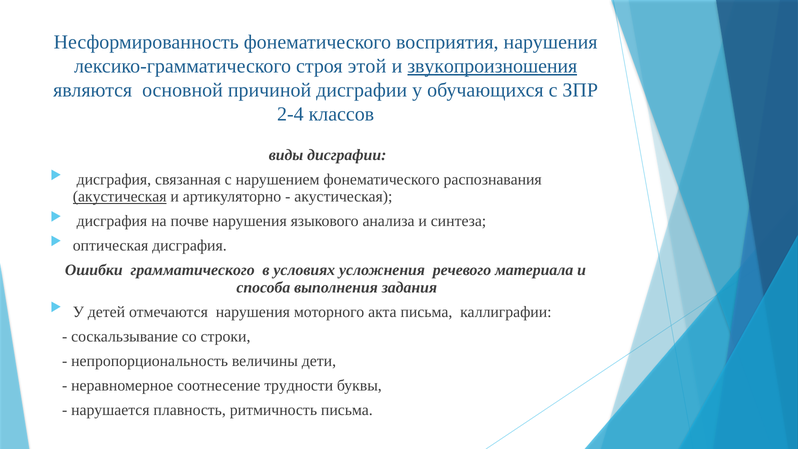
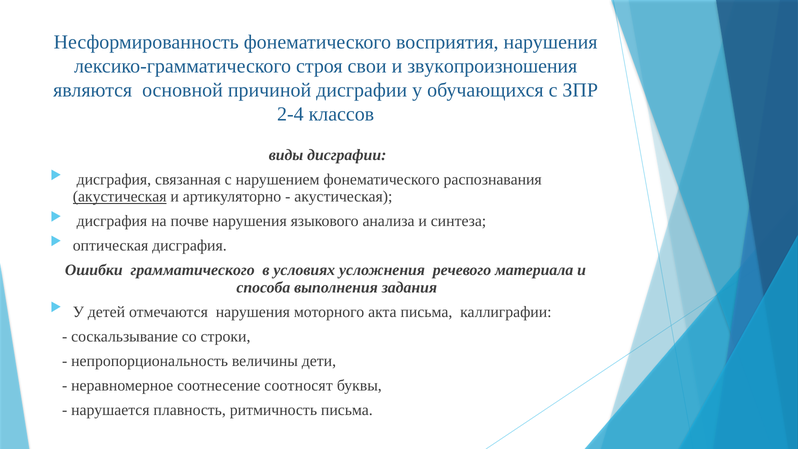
этой: этой -> свои
звукопроизношения underline: present -> none
трудности: трудности -> соотносят
